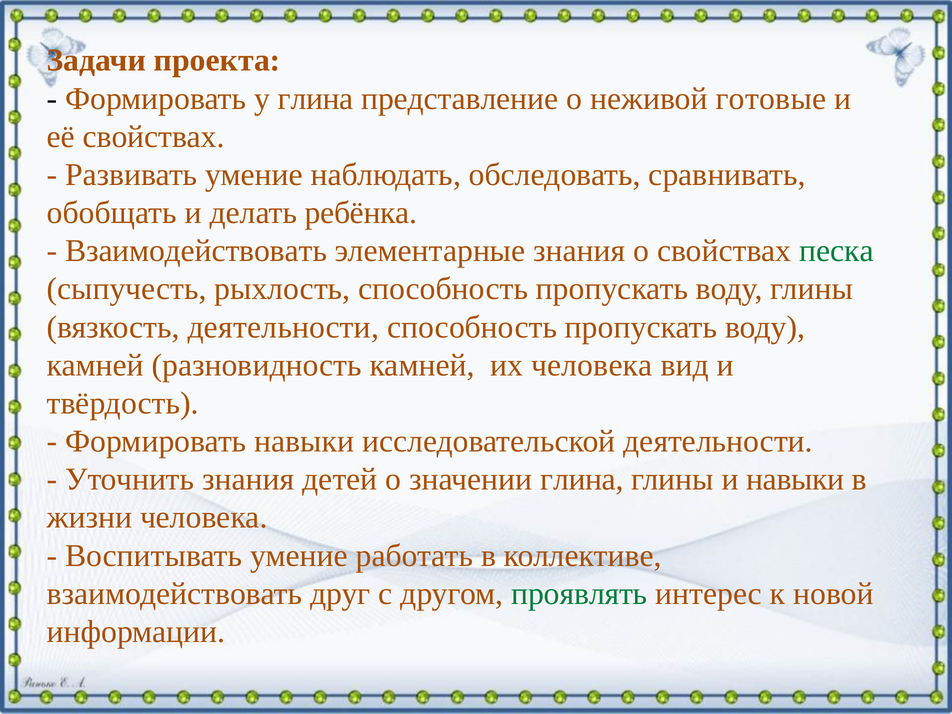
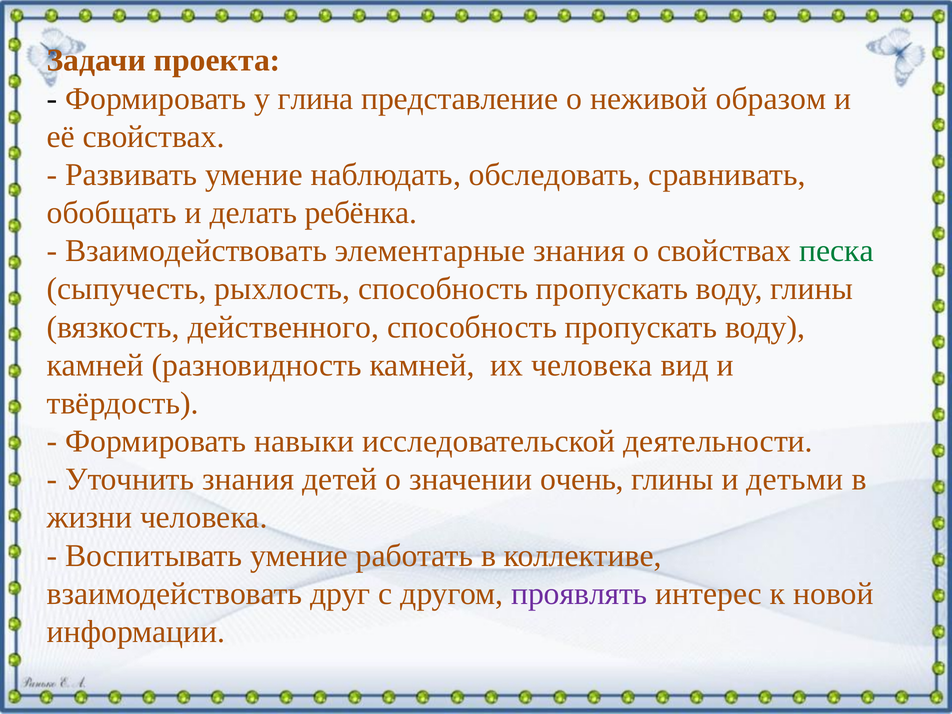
готовые: готовые -> образом
вязкость деятельности: деятельности -> действенного
значении глина: глина -> очень
и навыки: навыки -> детьми
проявлять colour: green -> purple
